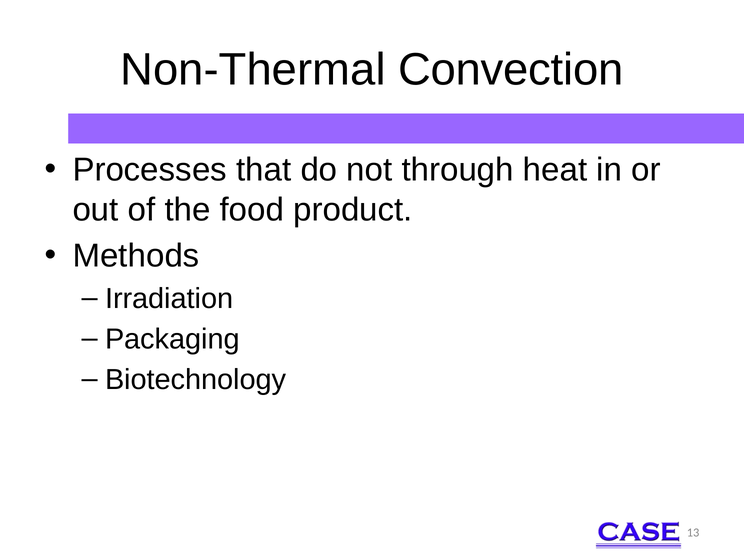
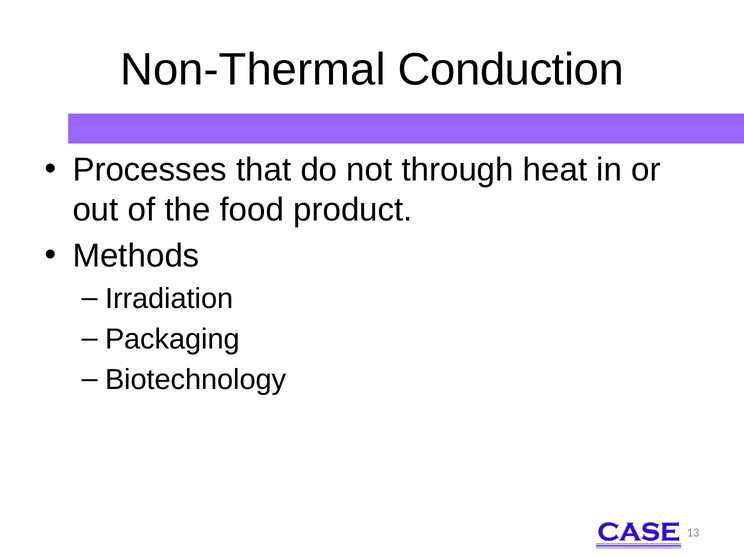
Convection: Convection -> Conduction
